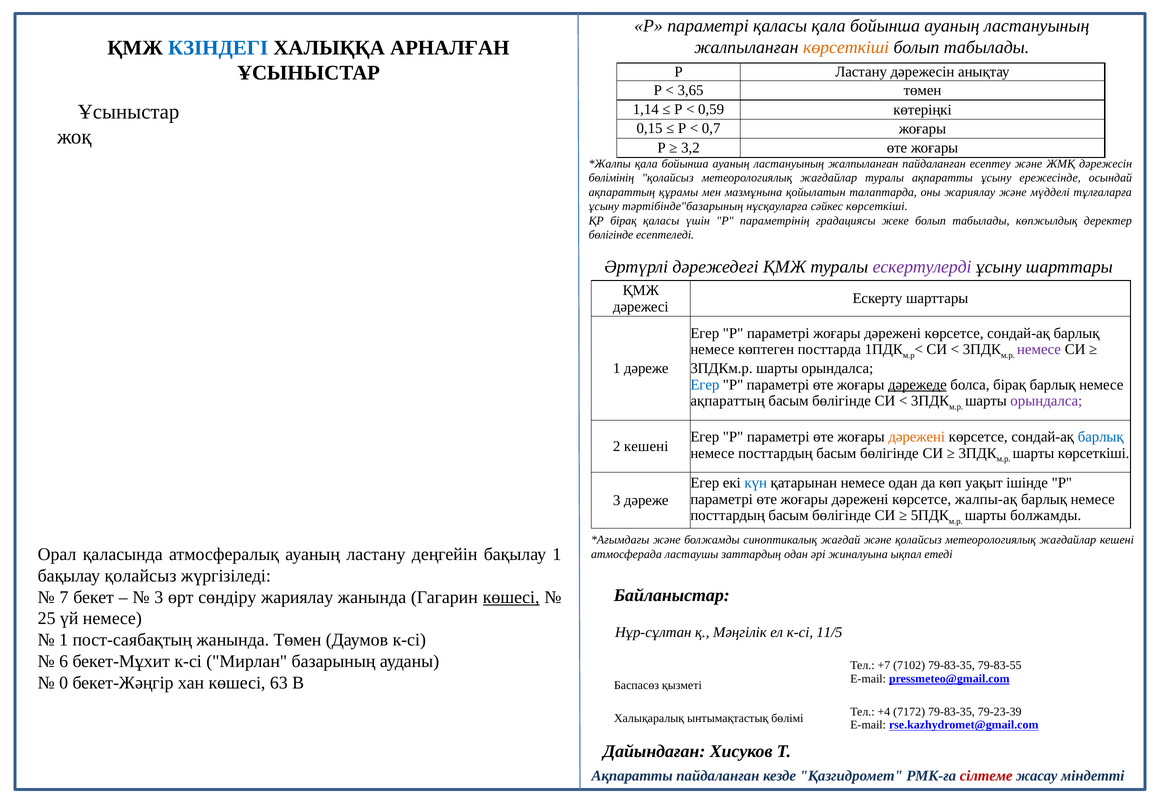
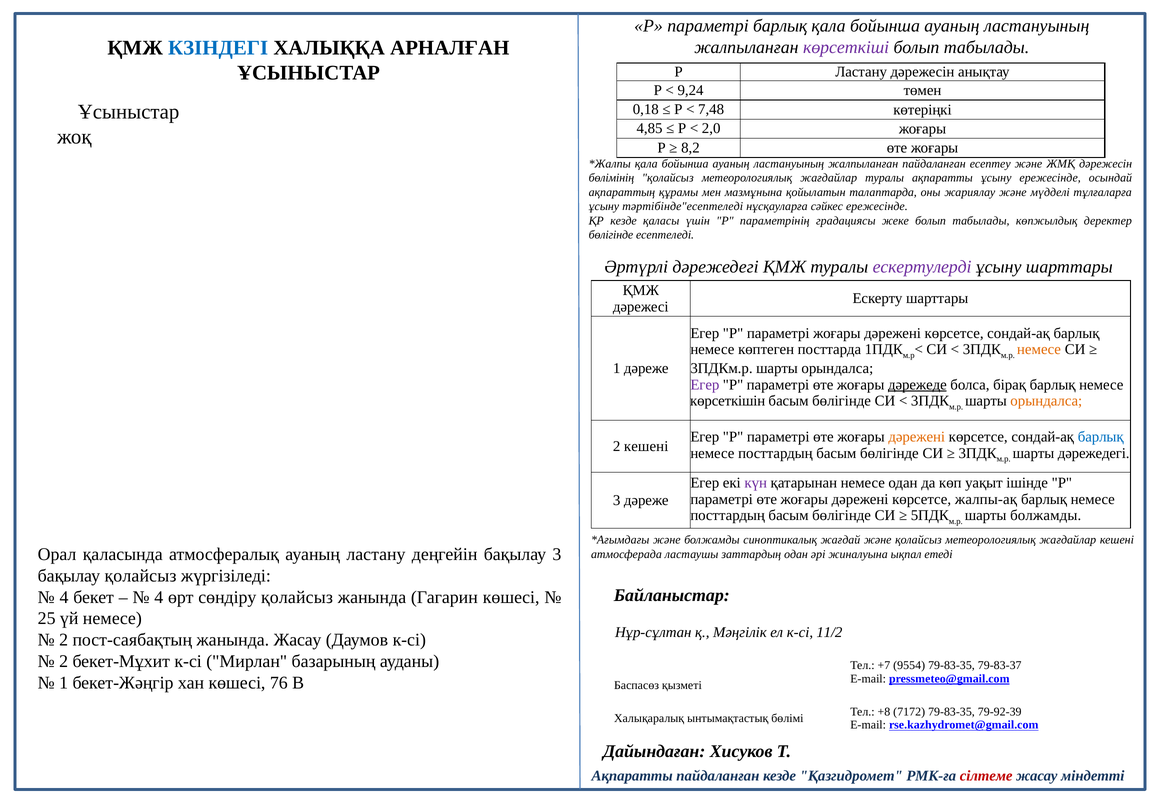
параметрі қаласы: қаласы -> барлық
көрсеткіші at (846, 47) colour: orange -> purple
3,65: 3,65 -> 9,24
1,14: 1,14 -> 0,18
0,59: 0,59 -> 7,48
0,15: 0,15 -> 4,85
0,7: 0,7 -> 2,0
3,2: 3,2 -> 8,2
тәртібінде"базарының: тәртібінде"базарының -> тәртібінде"есептеледі
сәйкес көрсеткіші: көрсеткіші -> ережесінде
ҚР бірақ: бірақ -> кезде
немесе at (1039, 350) colour: purple -> orange
Егер at (705, 385) colour: blue -> purple
ақпараттың at (728, 401): ақпараттың -> көрсеткішін
орындалса at (1046, 401) colour: purple -> orange
шарты көрсеткіші: көрсеткіші -> дәрежедегі
күн colour: blue -> purple
бақылау 1: 1 -> 3
7 at (64, 597): 7 -> 4
3 at (159, 597): 3 -> 4
сөндіру жариялау: жариялау -> қолайсыз
көшесі at (511, 597) underline: present -> none
11/5: 11/5 -> 11/2
1 at (64, 640): 1 -> 2
жанында Төмен: Төмен -> Жасау
6 at (64, 661): 6 -> 2
7102: 7102 -> 9554
79-83-55: 79-83-55 -> 79-83-37
0 at (64, 683): 0 -> 1
63: 63 -> 76
+4: +4 -> +8
79-23-39: 79-23-39 -> 79-92-39
